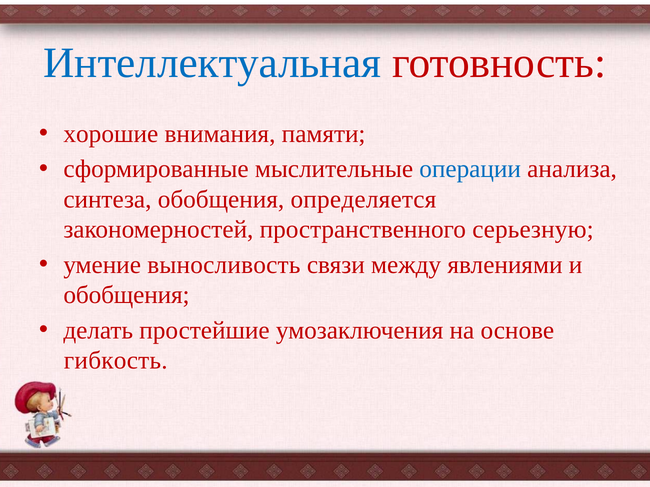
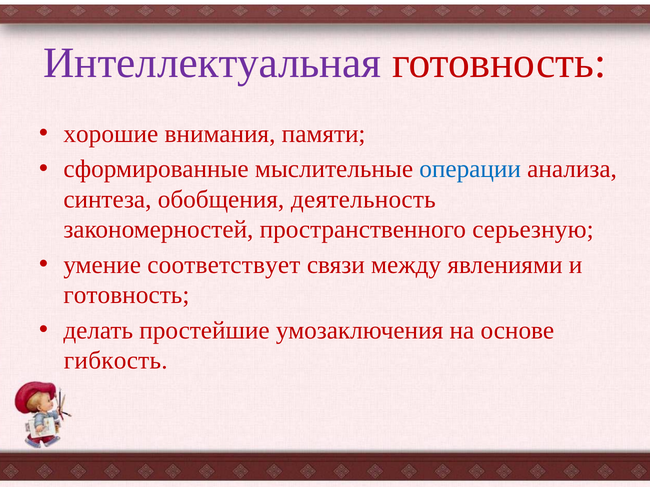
Интеллектуальная colour: blue -> purple
определяется: определяется -> деятельность
выносливость: выносливость -> соответствует
обобщения at (126, 295): обобщения -> готовность
